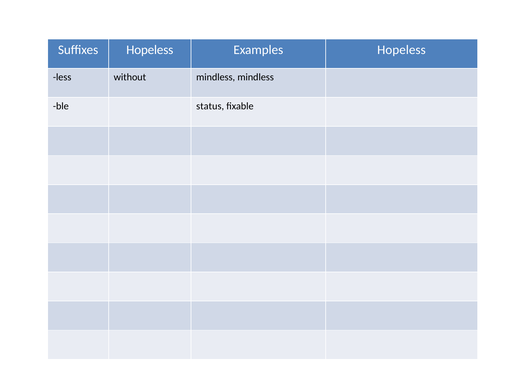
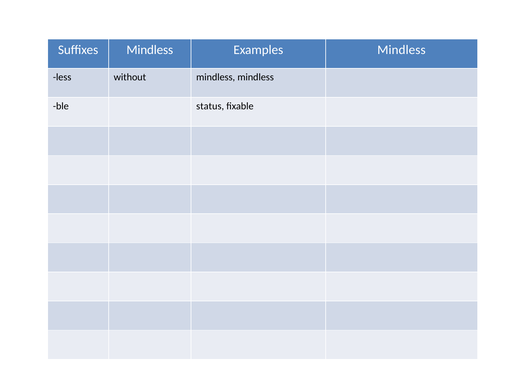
Suffixes Hopeless: Hopeless -> Mindless
Examples Hopeless: Hopeless -> Mindless
